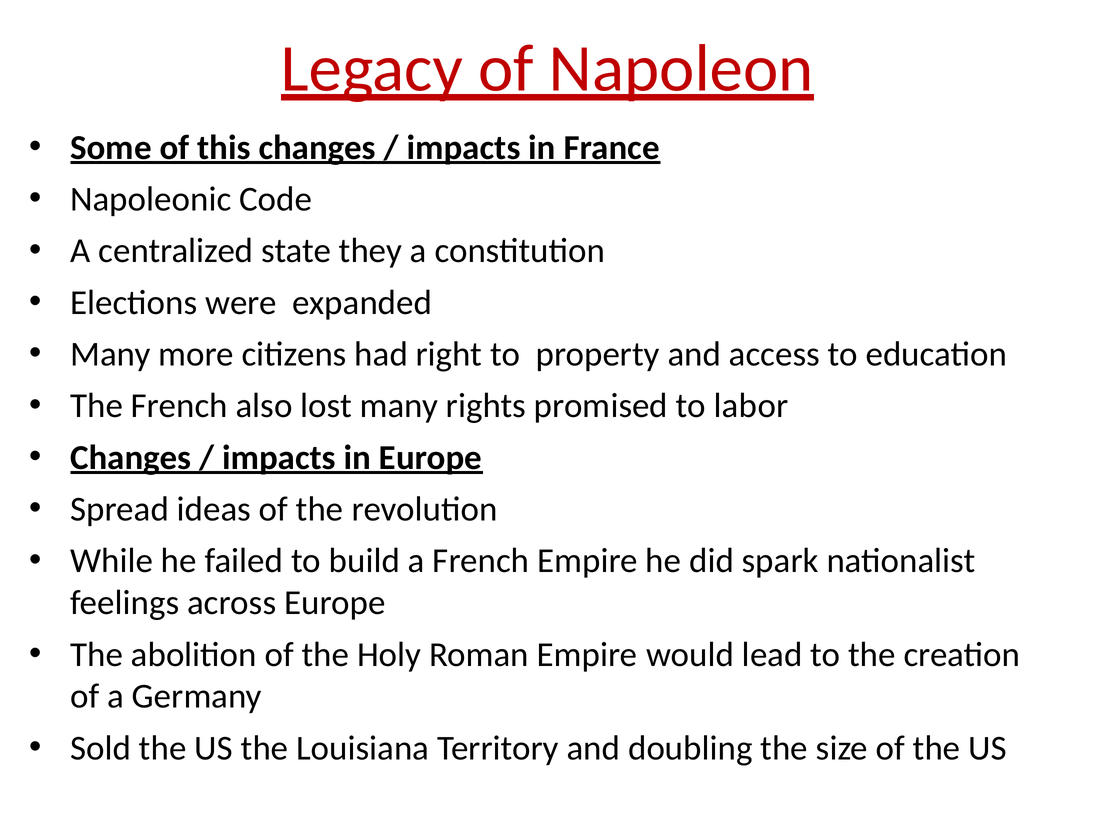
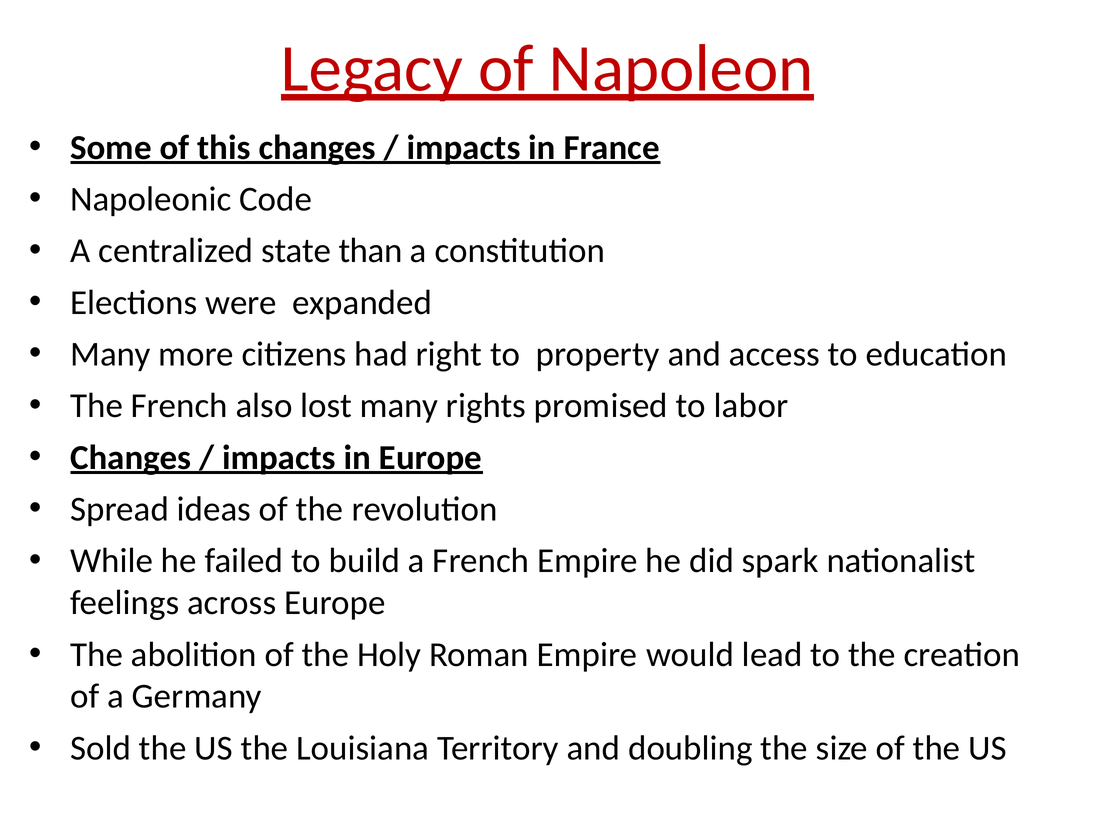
they: they -> than
